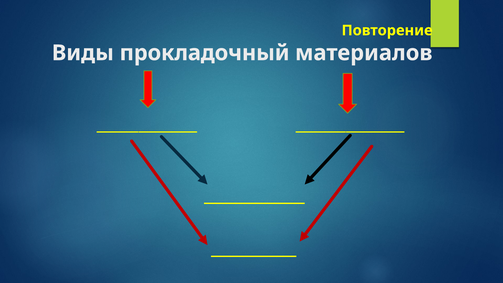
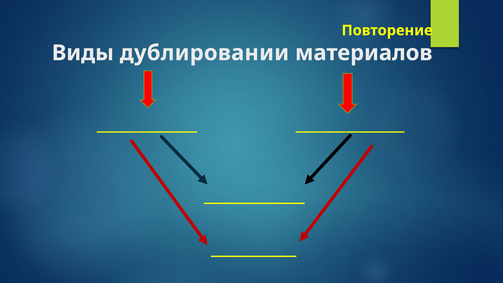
прокладочный: прокладочный -> дублировании
